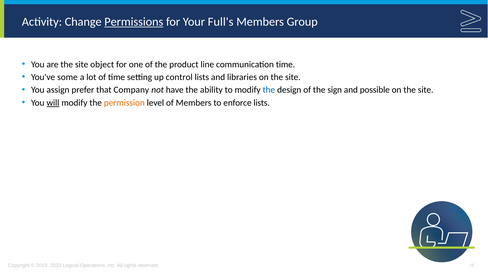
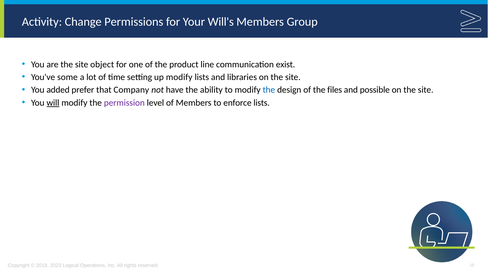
Permissions underline: present -> none
Full's: Full's -> Will's
communication time: time -> exist
up control: control -> modify
assign: assign -> added
sign: sign -> files
permission colour: orange -> purple
